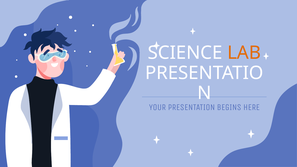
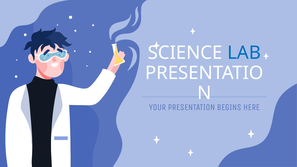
LAB colour: orange -> blue
